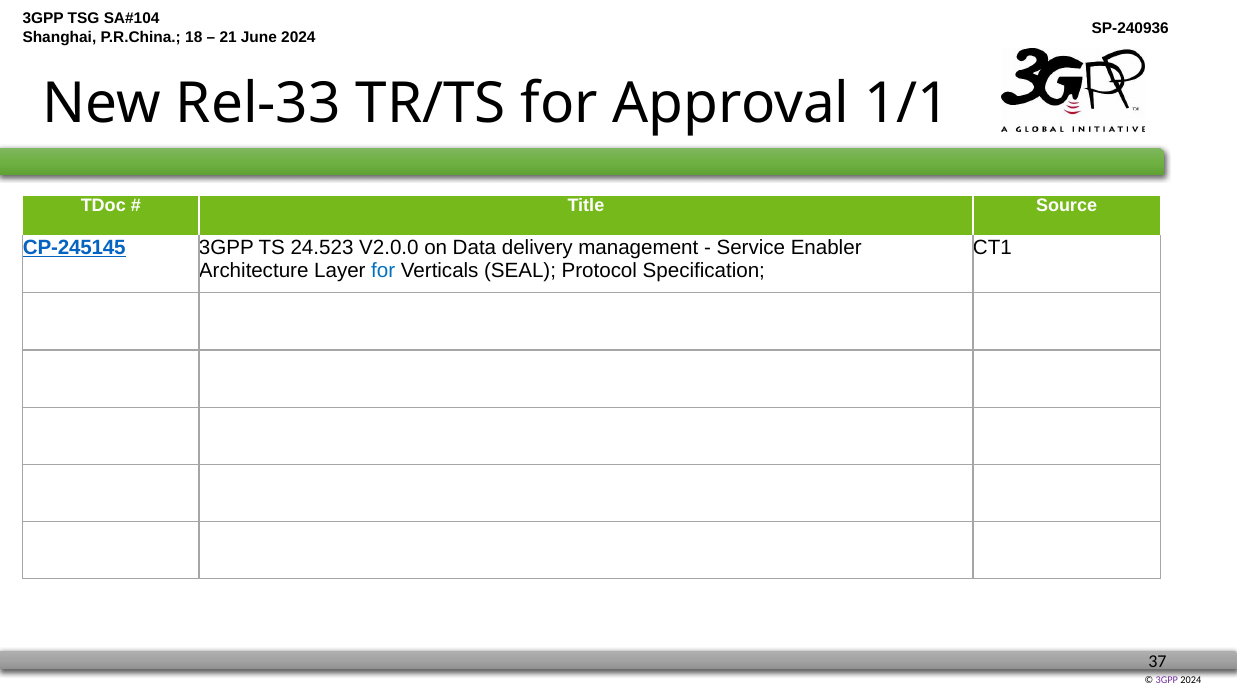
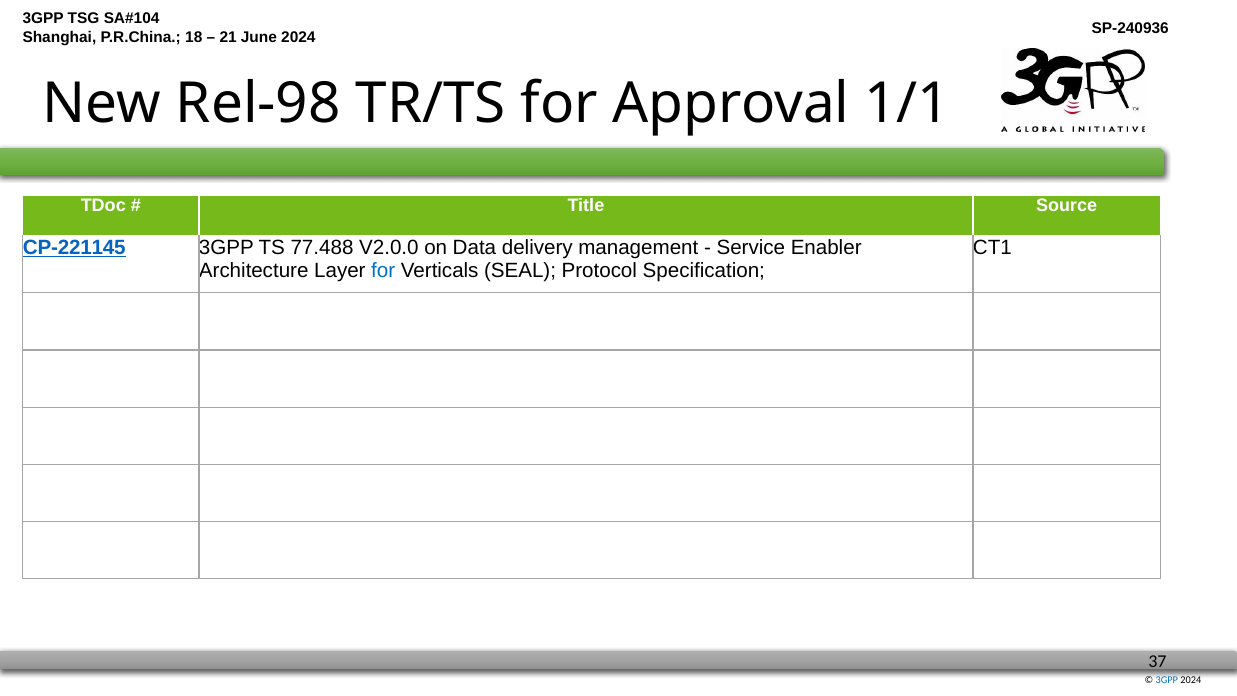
Rel-33: Rel-33 -> Rel-98
CP-245145: CP-245145 -> CP-221145
24.523: 24.523 -> 77.488
3GPP at (1167, 680) colour: purple -> blue
